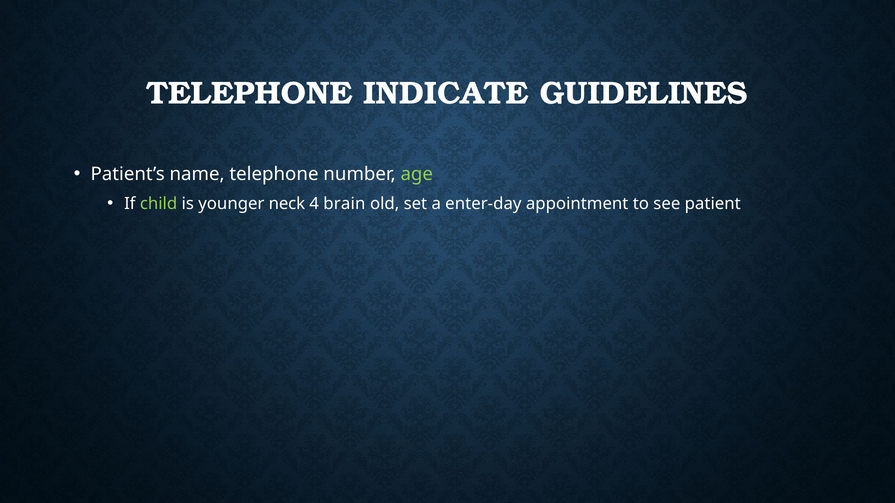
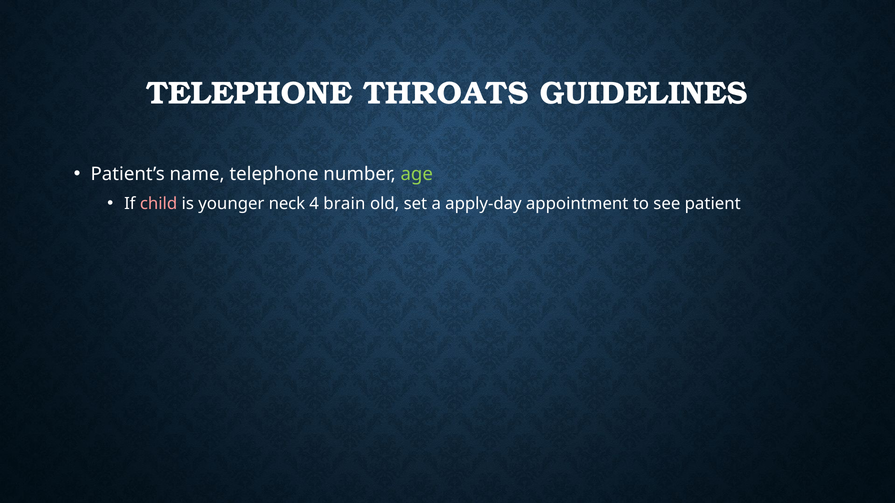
INDICATE: INDICATE -> THROATS
child colour: light green -> pink
enter-day: enter-day -> apply-day
